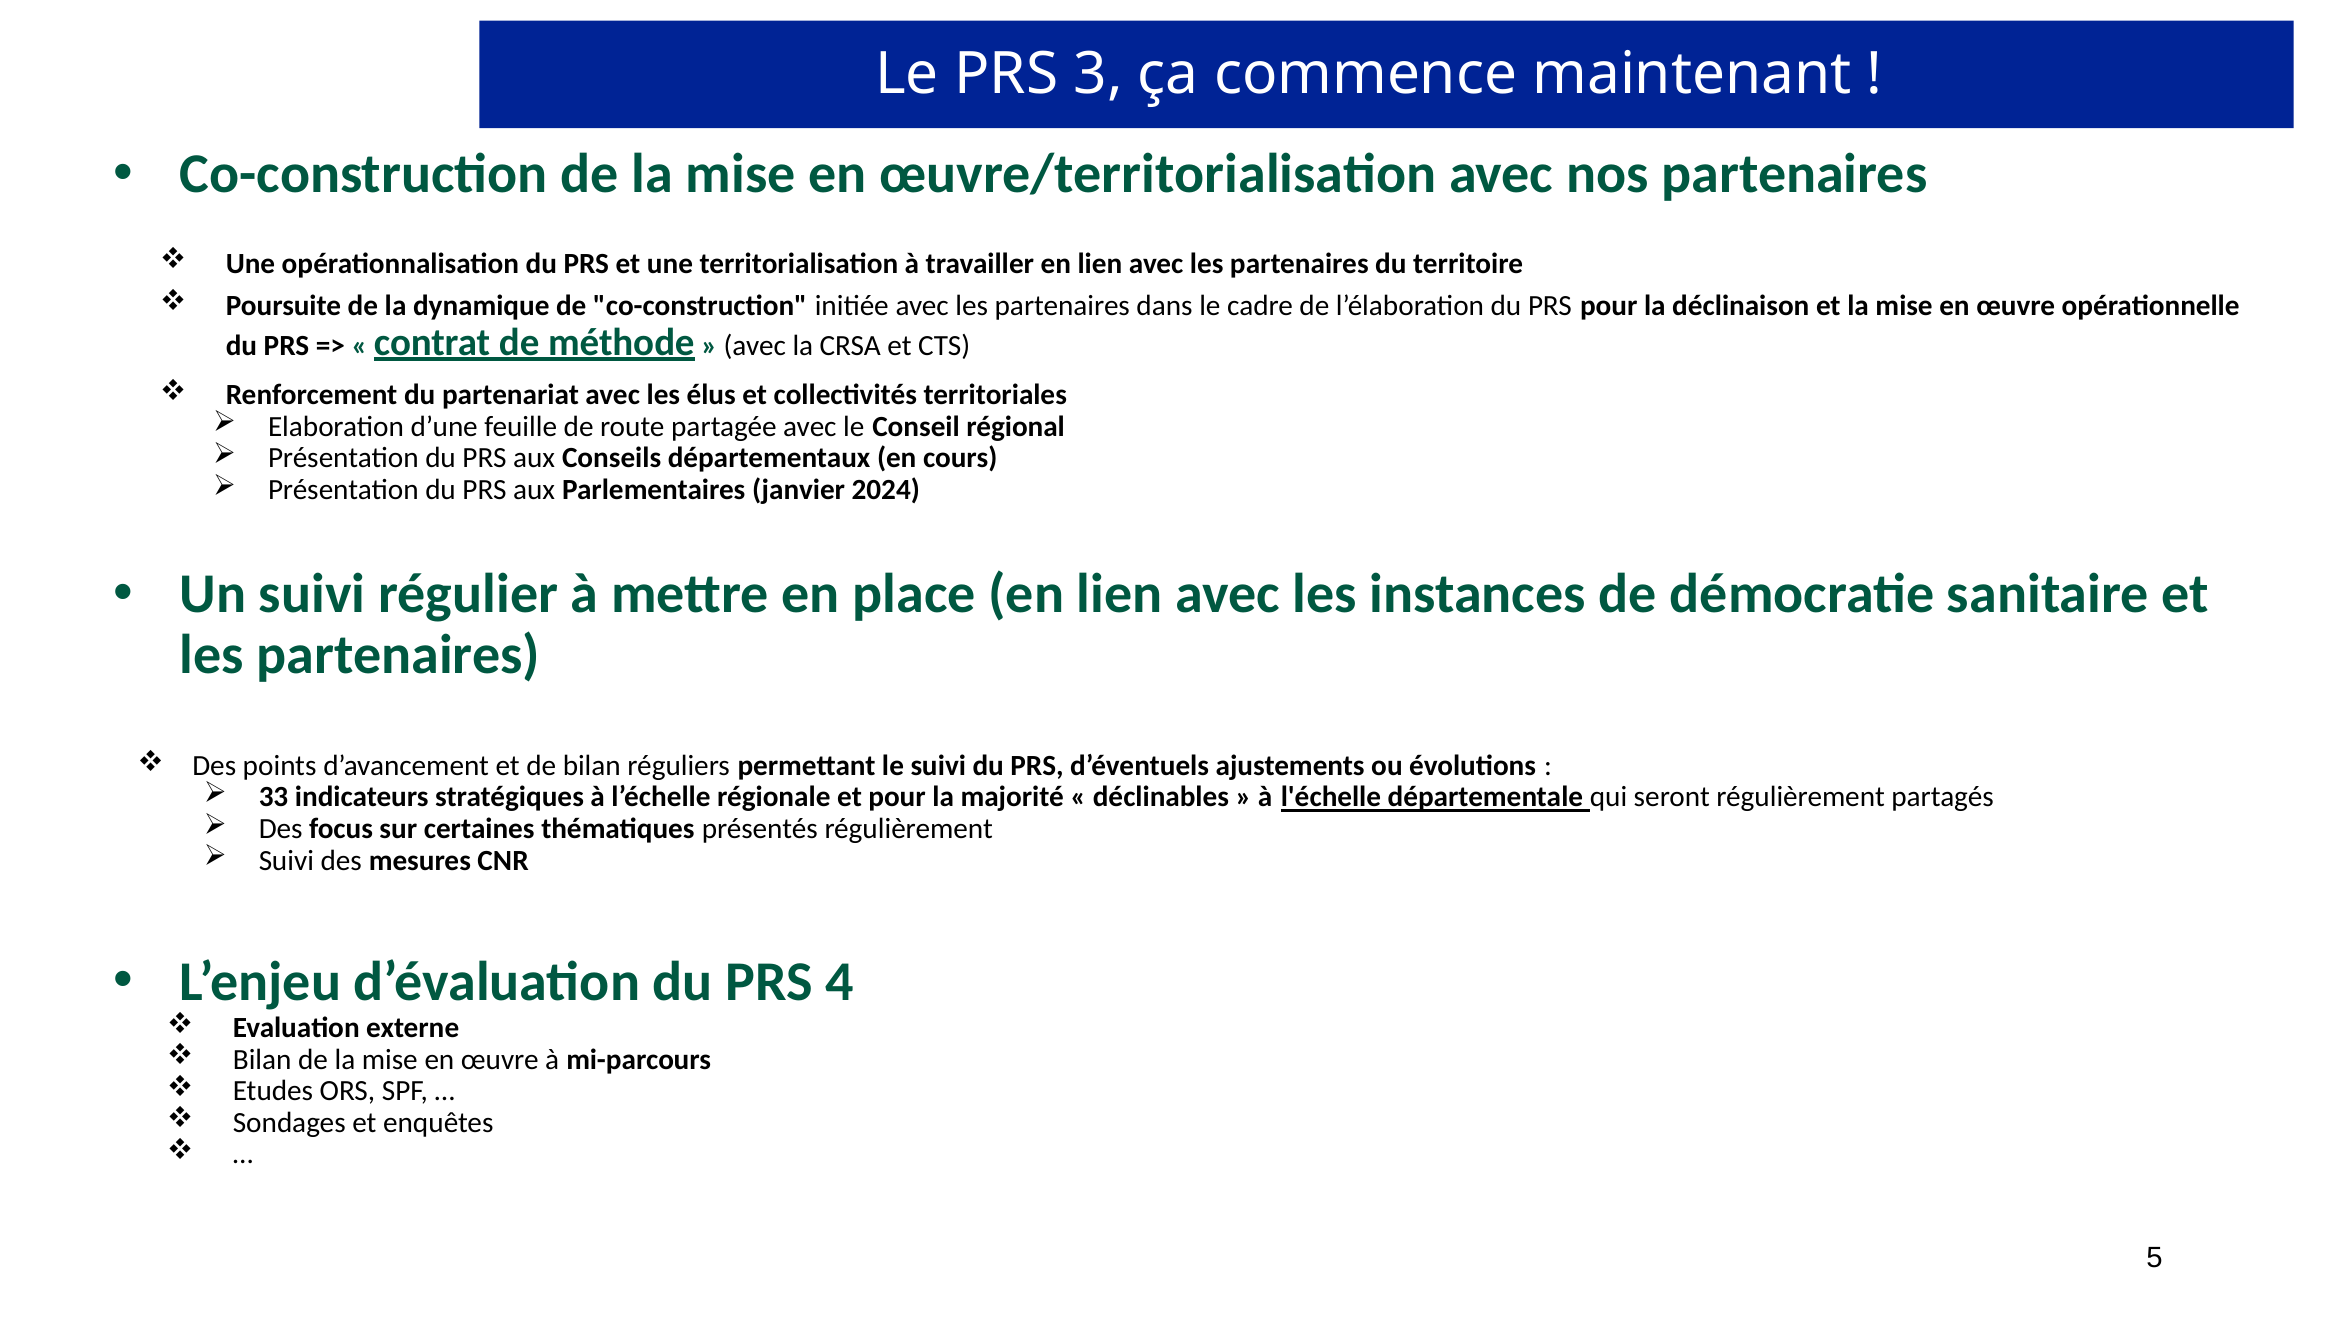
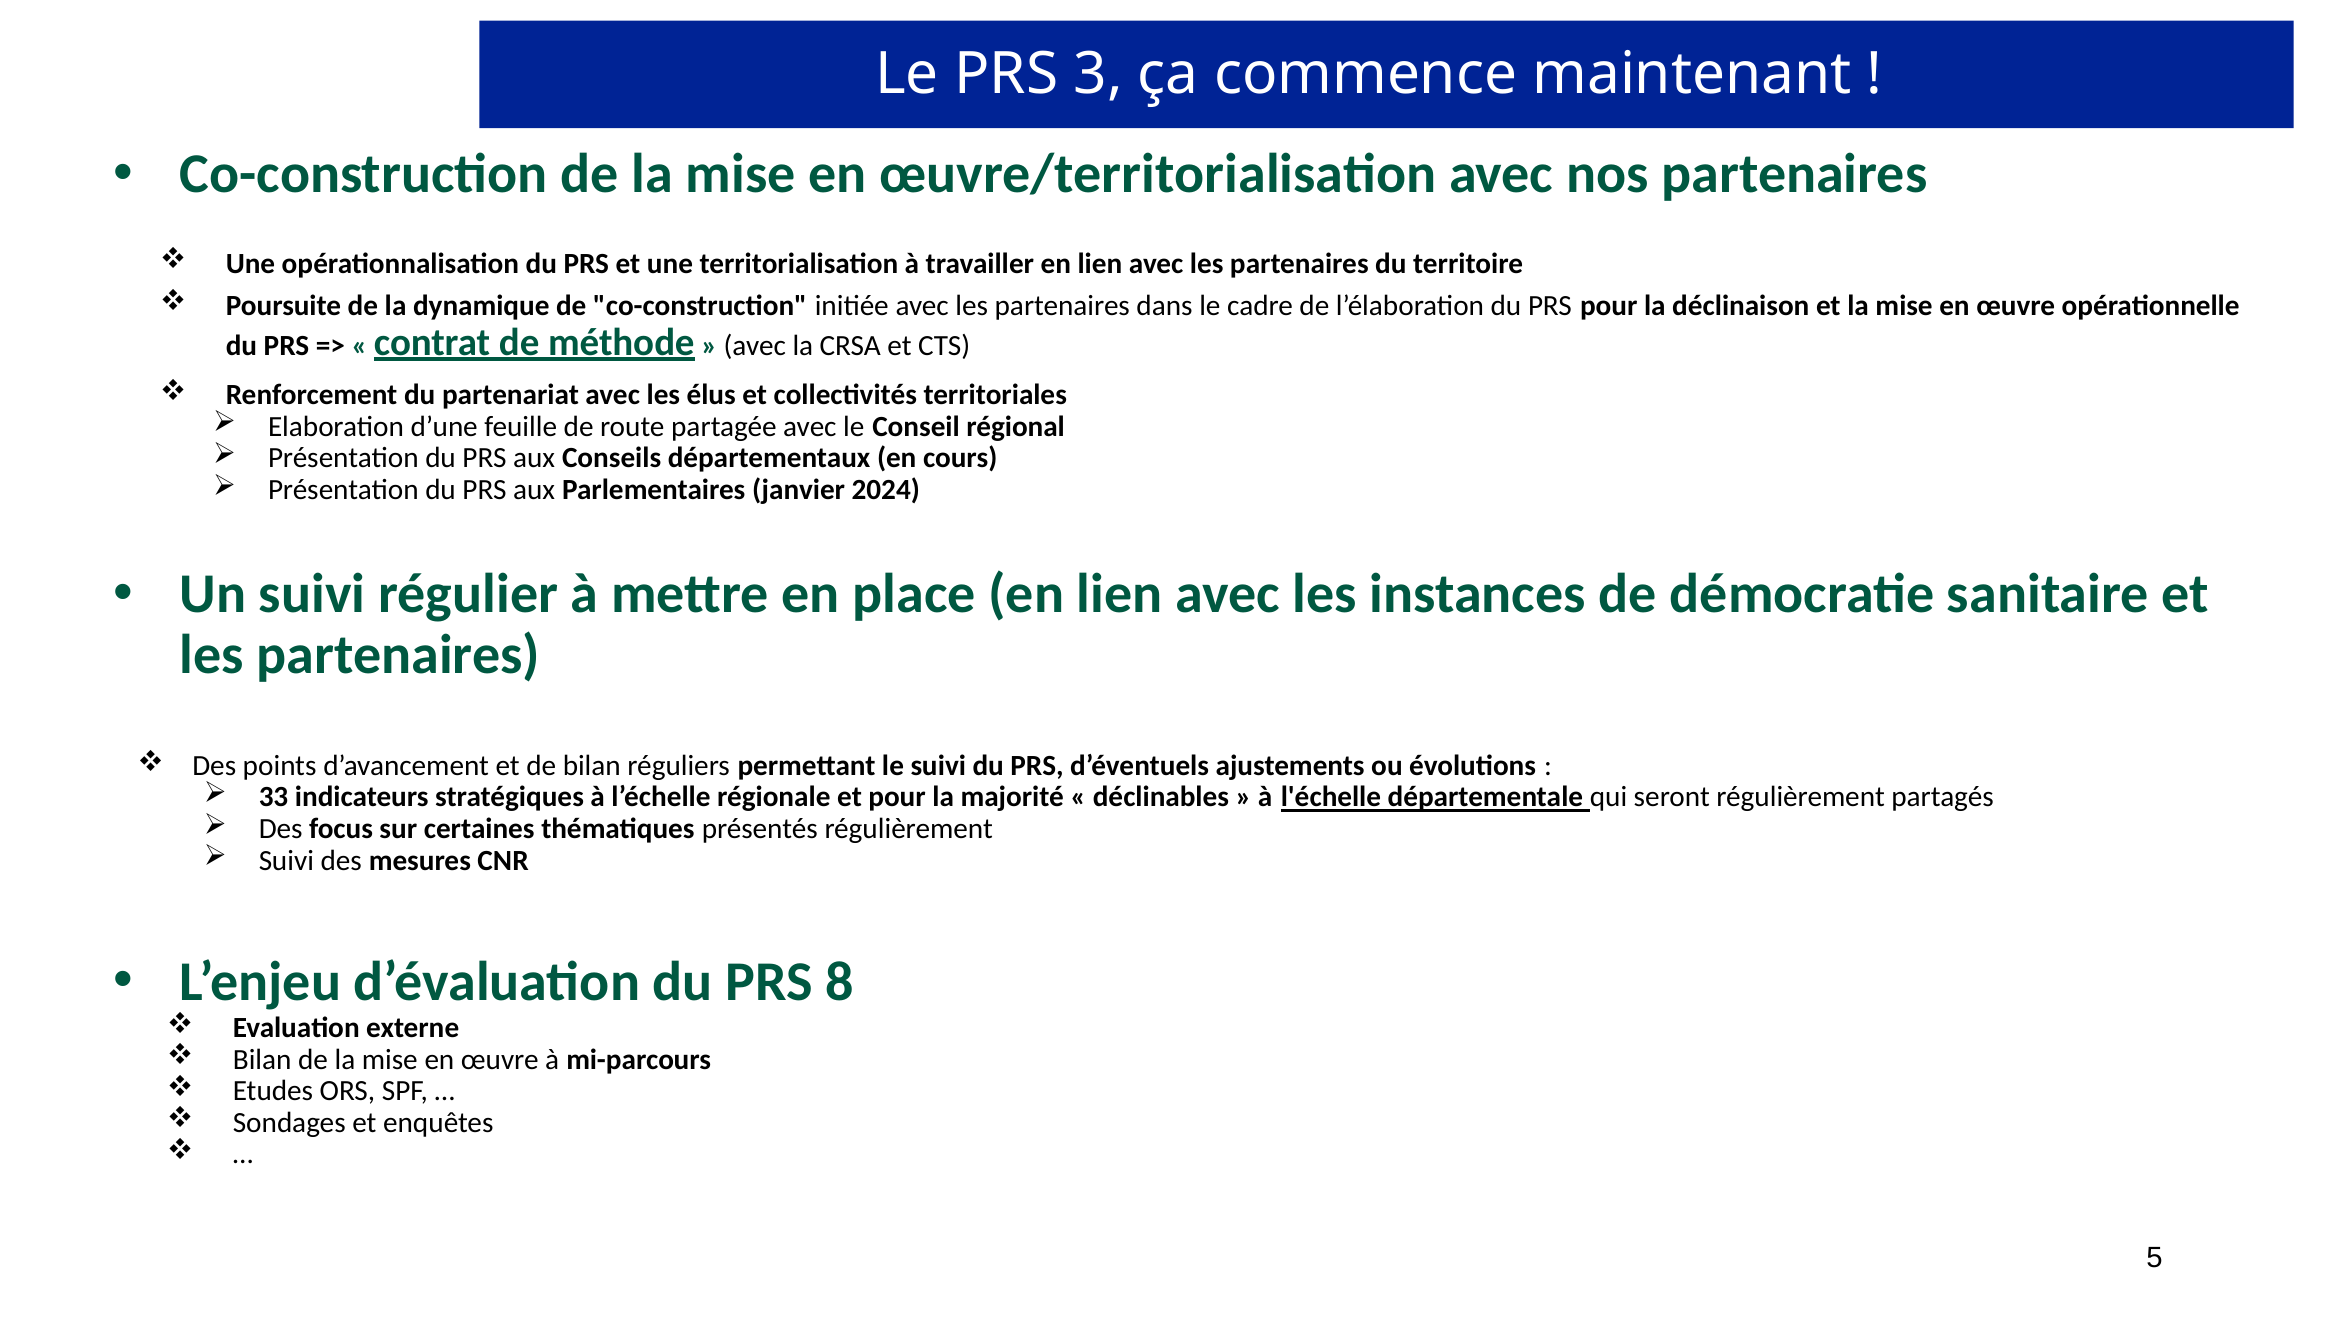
4: 4 -> 8
